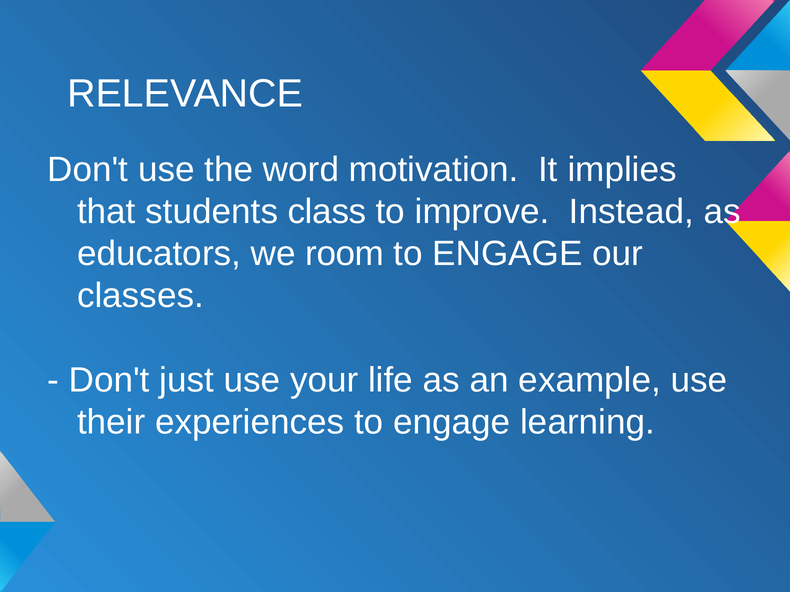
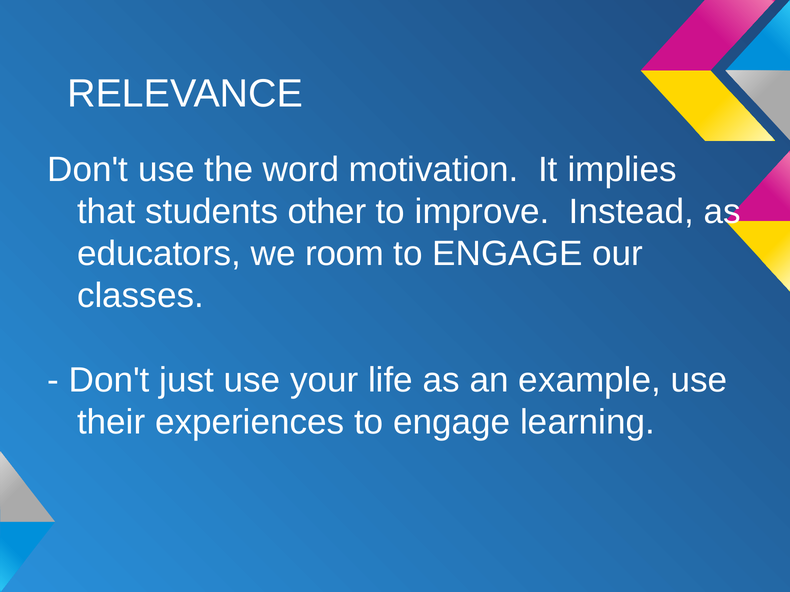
class: class -> other
